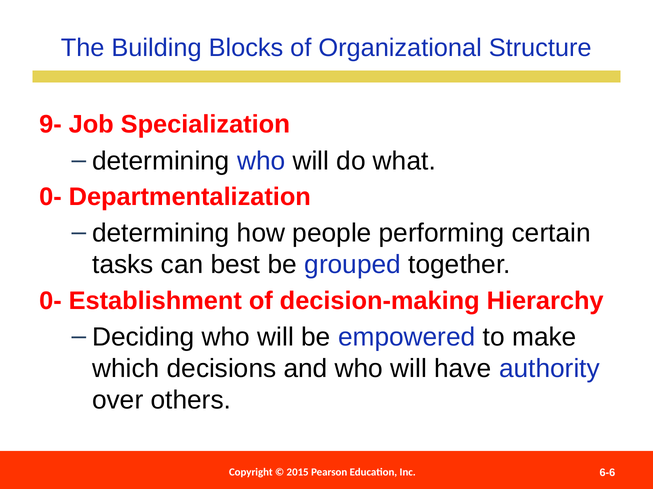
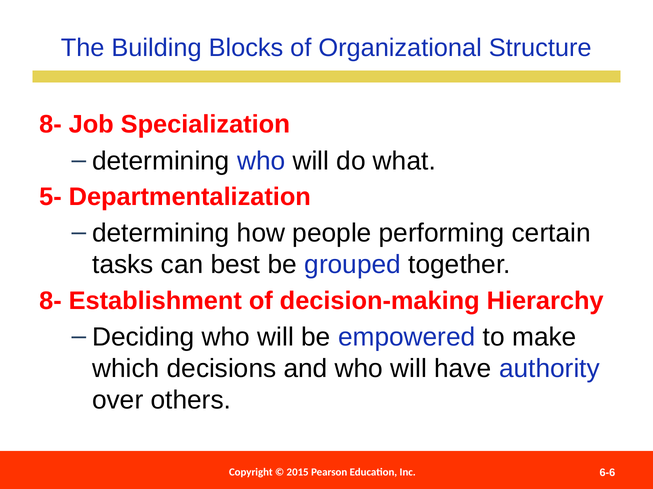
9- at (50, 125): 9- -> 8-
0- at (50, 197): 0- -> 5-
0- at (50, 301): 0- -> 8-
